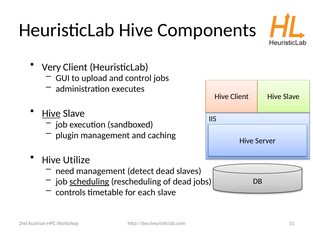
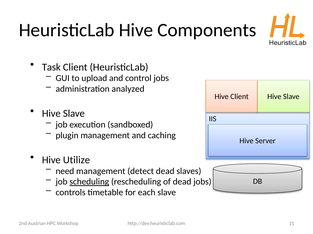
Very: Very -> Task
executes: executes -> analyzed
Hive at (51, 114) underline: present -> none
